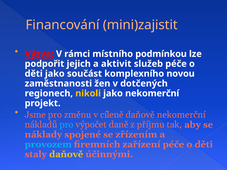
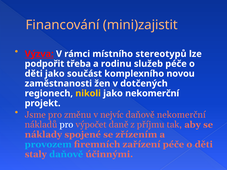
podmínkou: podmínkou -> stereotypů
jejich: jejich -> třeba
aktivit: aktivit -> rodinu
cíleně: cíleně -> nejvíc
pro at (66, 125) colour: light blue -> white
daňově at (66, 154) colour: yellow -> light blue
